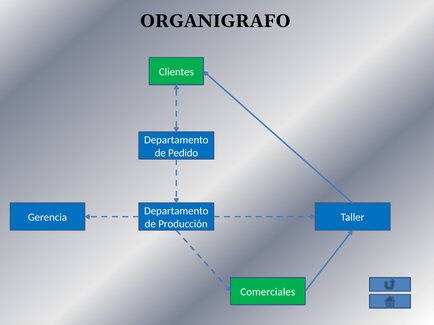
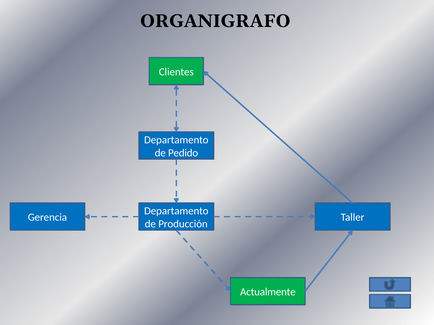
Comerciales: Comerciales -> Actualmente
